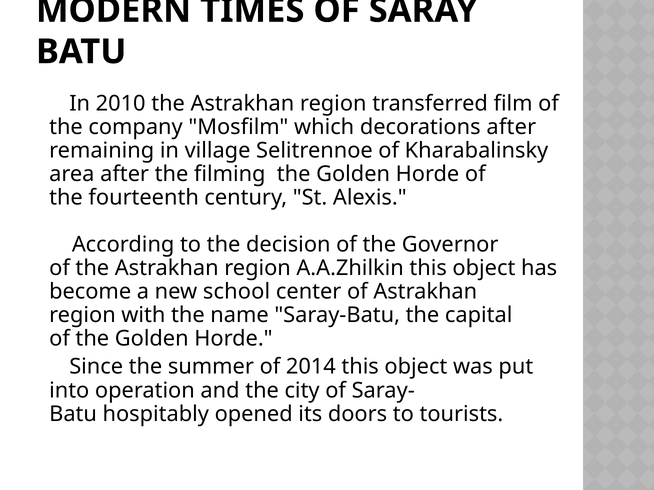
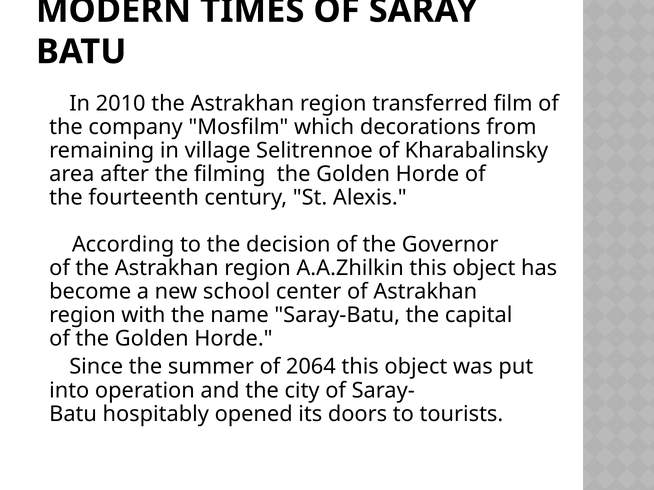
decorations after: after -> from
2014: 2014 -> 2064
